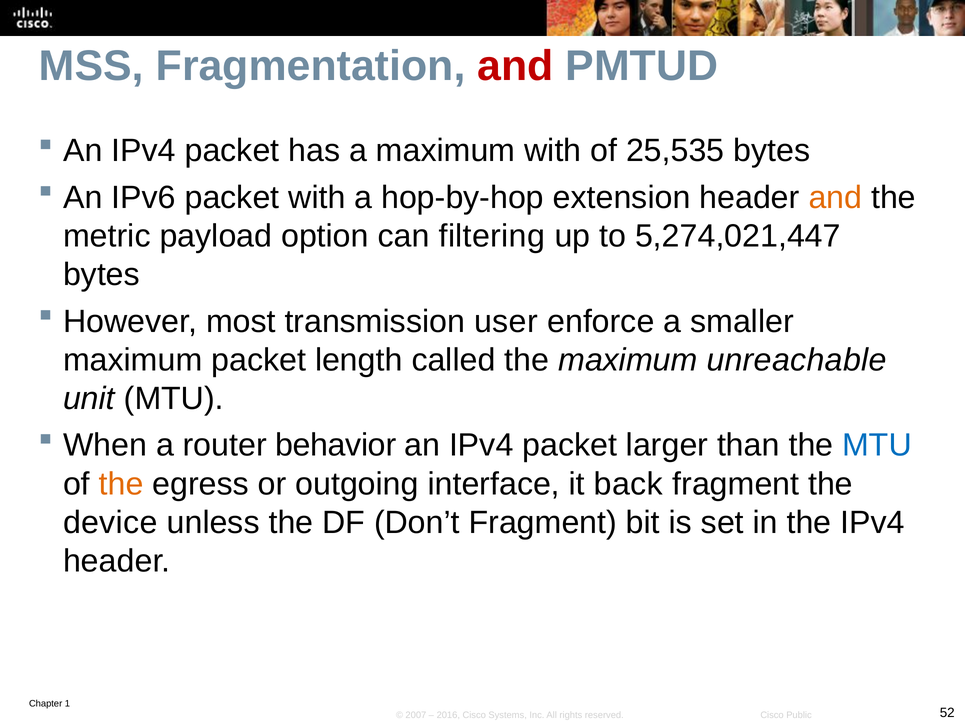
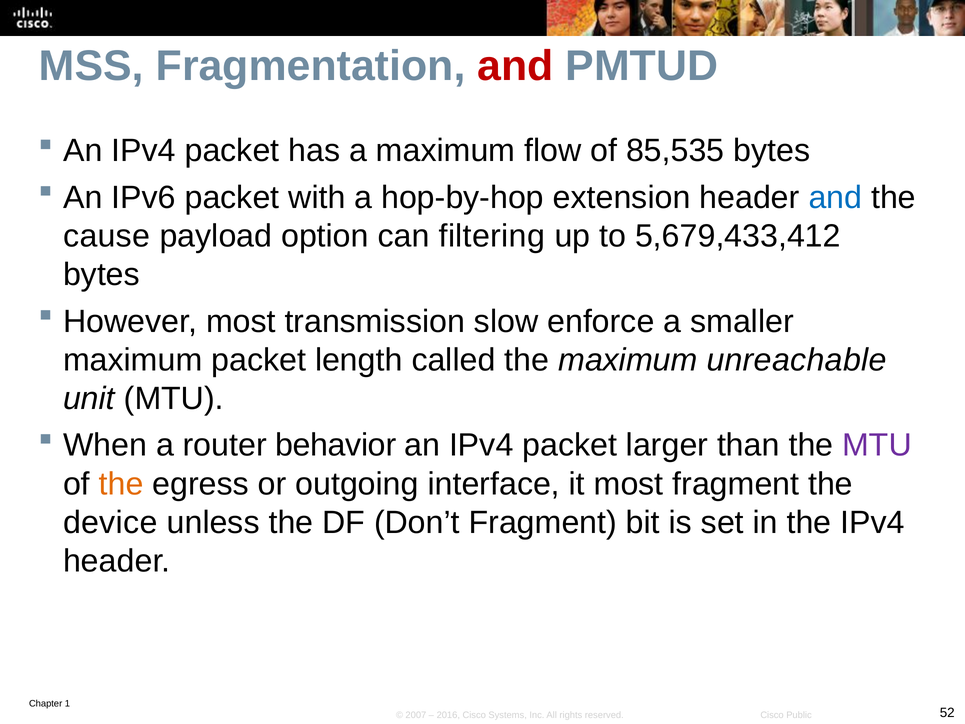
maximum with: with -> flow
25,535: 25,535 -> 85,535
and at (835, 197) colour: orange -> blue
metric: metric -> cause
5,274,021,447: 5,274,021,447 -> 5,679,433,412
user: user -> slow
MTU at (877, 445) colour: blue -> purple
it back: back -> most
